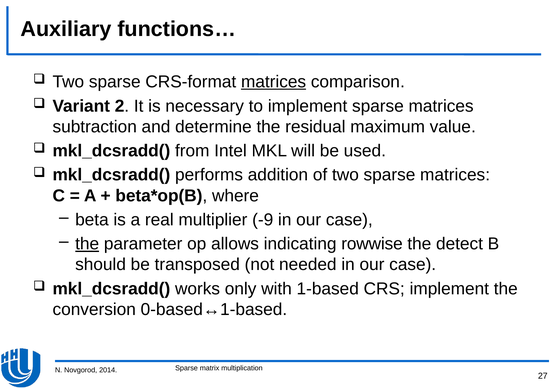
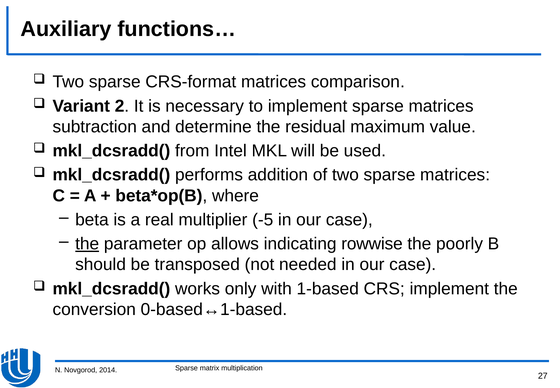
matrices at (274, 82) underline: present -> none
-9: -9 -> -5
detect: detect -> poorly
